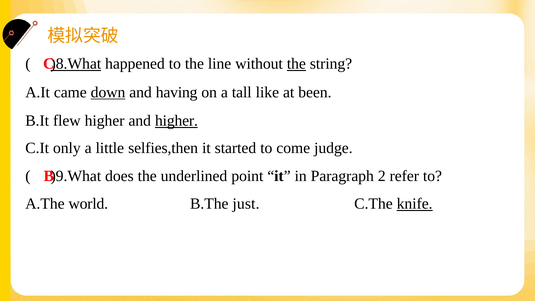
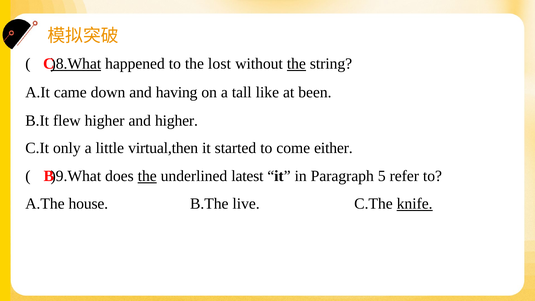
line: line -> lost
down underline: present -> none
higher at (176, 121) underline: present -> none
selfies,then: selfies,then -> virtual,then
judge: judge -> either
the at (147, 176) underline: none -> present
point: point -> latest
2: 2 -> 5
world: world -> house
just: just -> live
